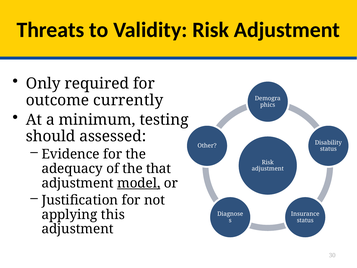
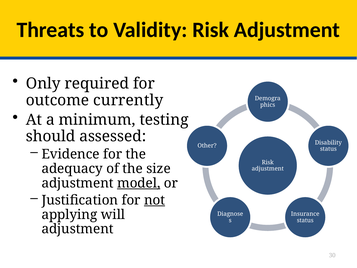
that: that -> size
not underline: none -> present
this: this -> will
